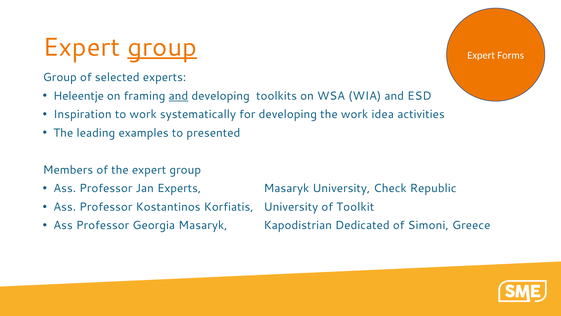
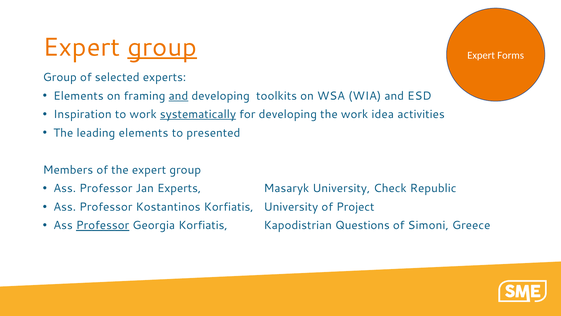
Heleentje at (79, 96): Heleentje -> Elements
systematically underline: none -> present
leading examples: examples -> elements
Toolkit: Toolkit -> Project
Professor at (103, 225) underline: none -> present
Georgia Masaryk: Masaryk -> Korfiatis
Dedicated: Dedicated -> Questions
